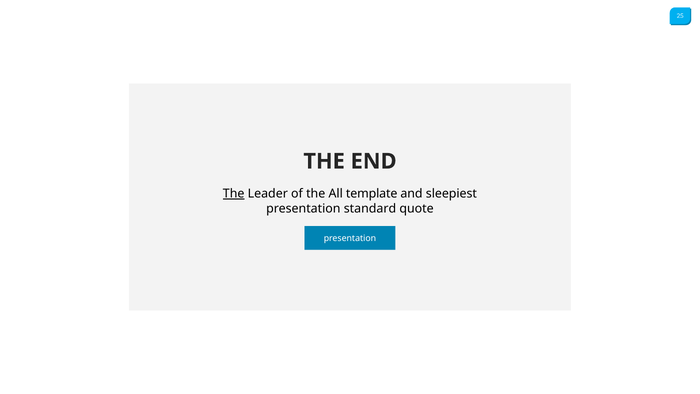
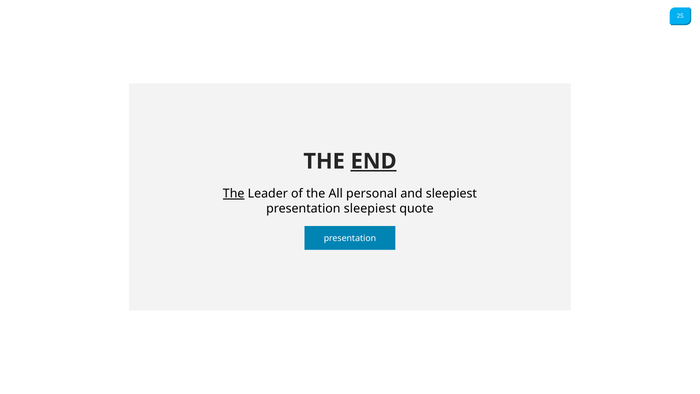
END underline: none -> present
template: template -> personal
presentation standard: standard -> sleepiest
